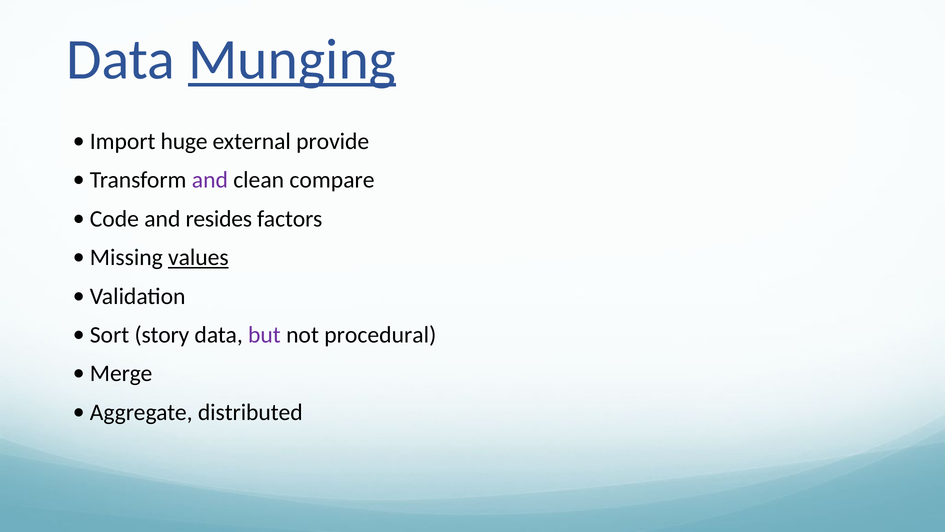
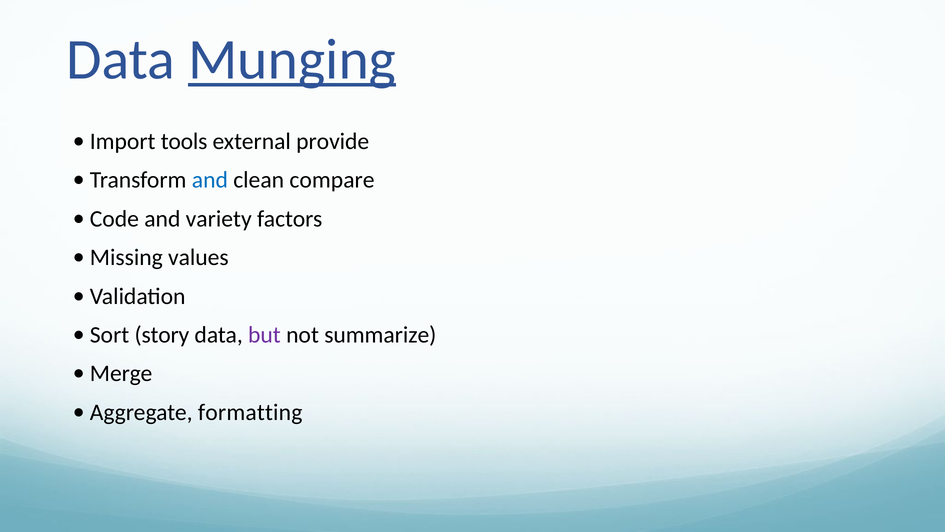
huge: huge -> tools
and at (210, 180) colour: purple -> blue
resides: resides -> variety
values underline: present -> none
procedural: procedural -> summarize
distributed: distributed -> formatting
